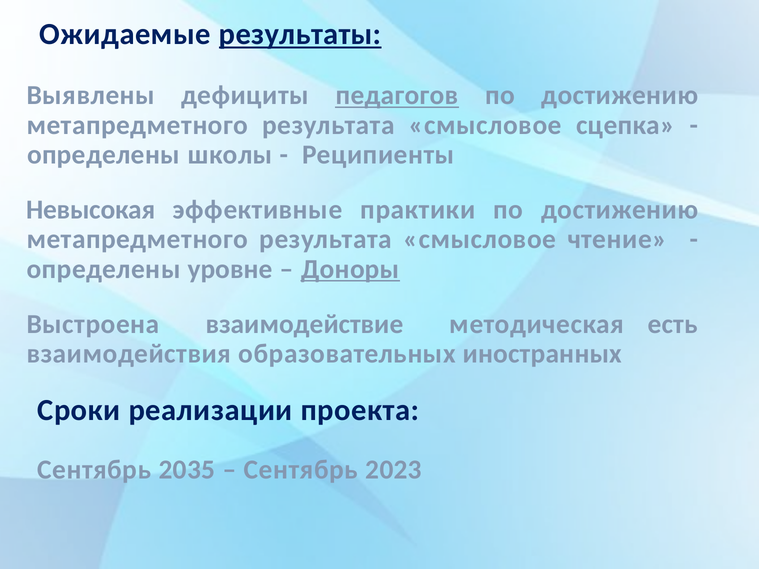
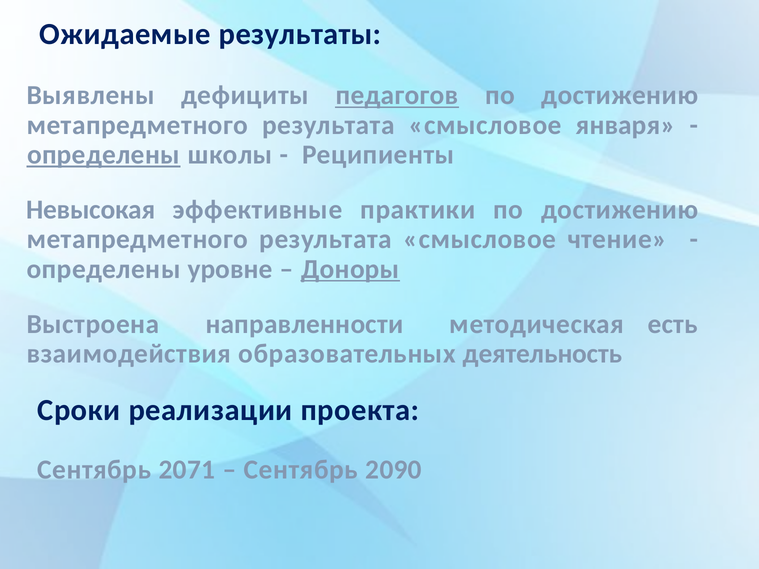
результаты underline: present -> none
сцепка: сцепка -> января
определены at (103, 155) underline: none -> present
взаимодействие: взаимодействие -> направленности
иностранных: иностранных -> деятельность
2035: 2035 -> 2071
2023: 2023 -> 2090
